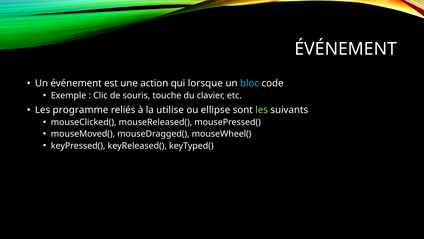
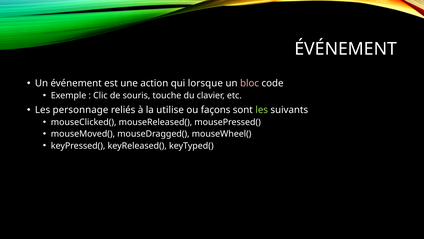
bloc colour: light blue -> pink
programme: programme -> personnage
ellipse: ellipse -> façons
